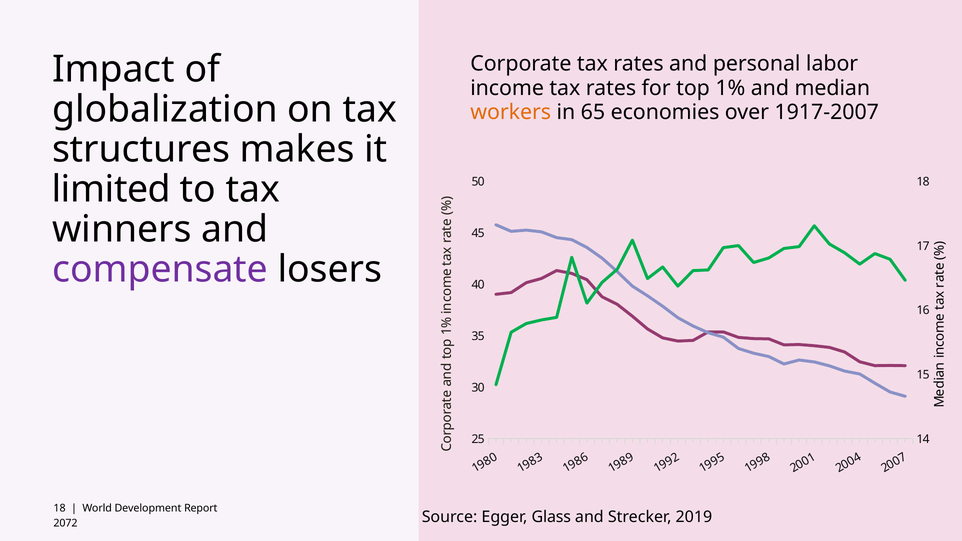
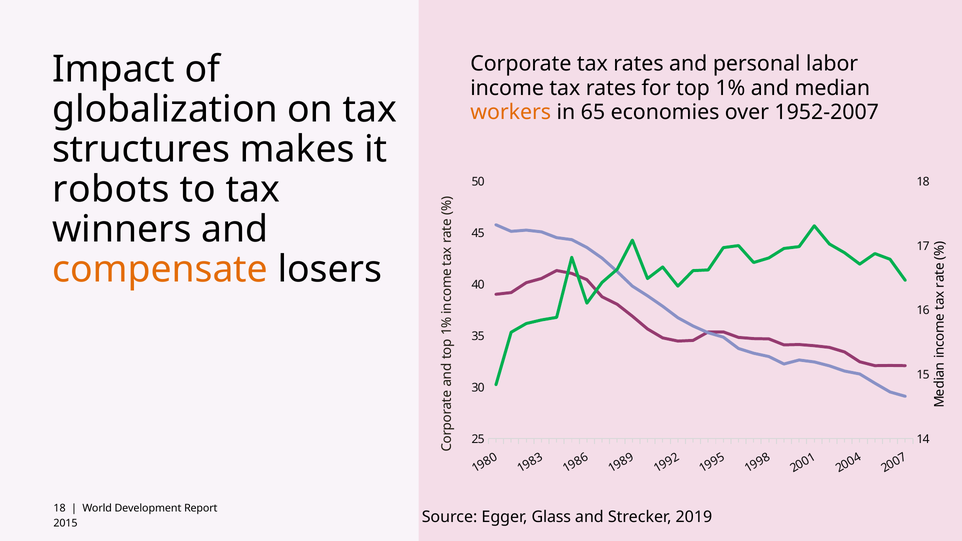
1917-2007: 1917-2007 -> 1952-2007
limited: limited -> robots
compensate colour: purple -> orange
2072: 2072 -> 2015
